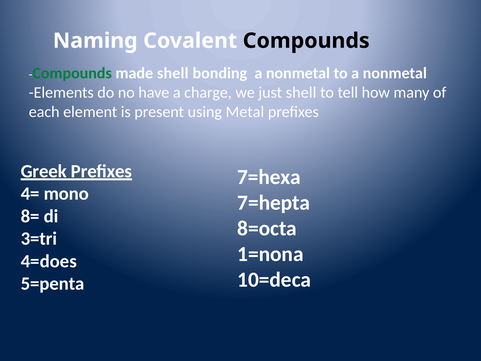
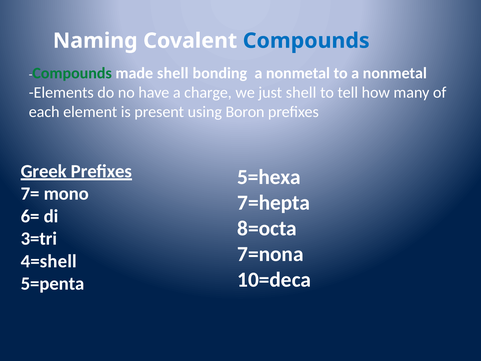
Compounds at (306, 41) colour: black -> blue
Metal: Metal -> Boron
7=hexa: 7=hexa -> 5=hexa
4=: 4= -> 7=
8=: 8= -> 6=
1=nona: 1=nona -> 7=nona
4=does: 4=does -> 4=shell
